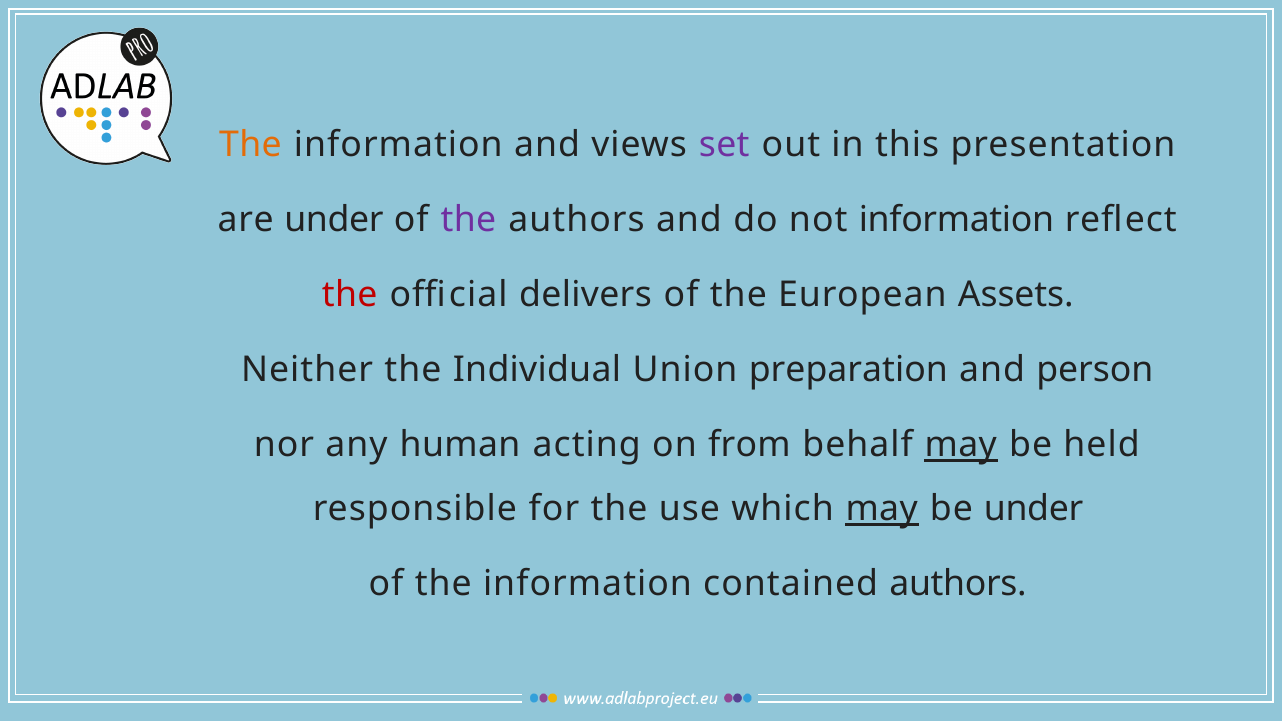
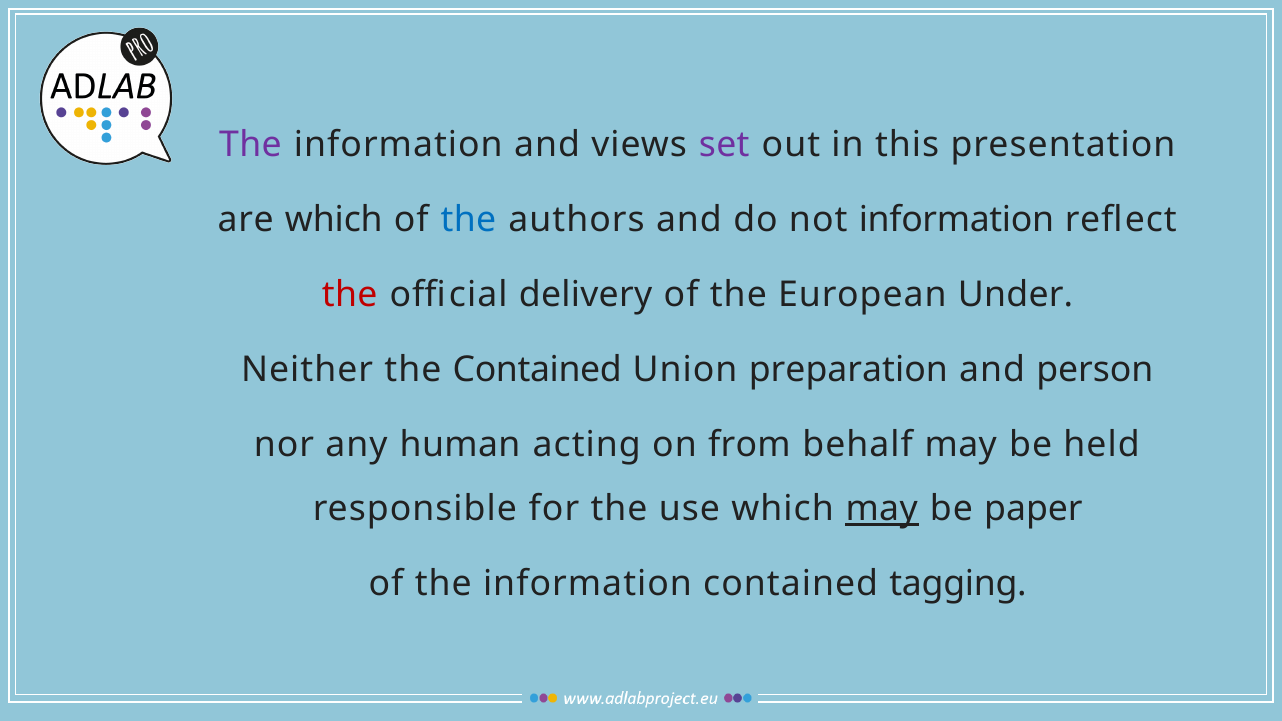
The at (250, 145) colour: orange -> purple
are under: under -> which
the at (468, 220) colour: purple -> blue
delivers: delivers -> delivery
Assets: Assets -> Under
the Individual: Individual -> Contained
may at (961, 445) underline: present -> none
be under: under -> paper
contained authors: authors -> tagging
